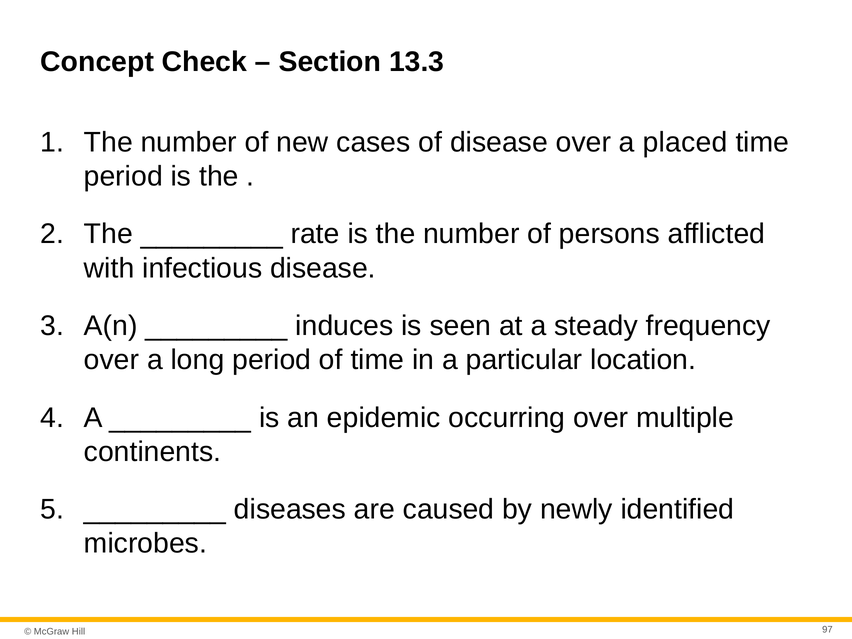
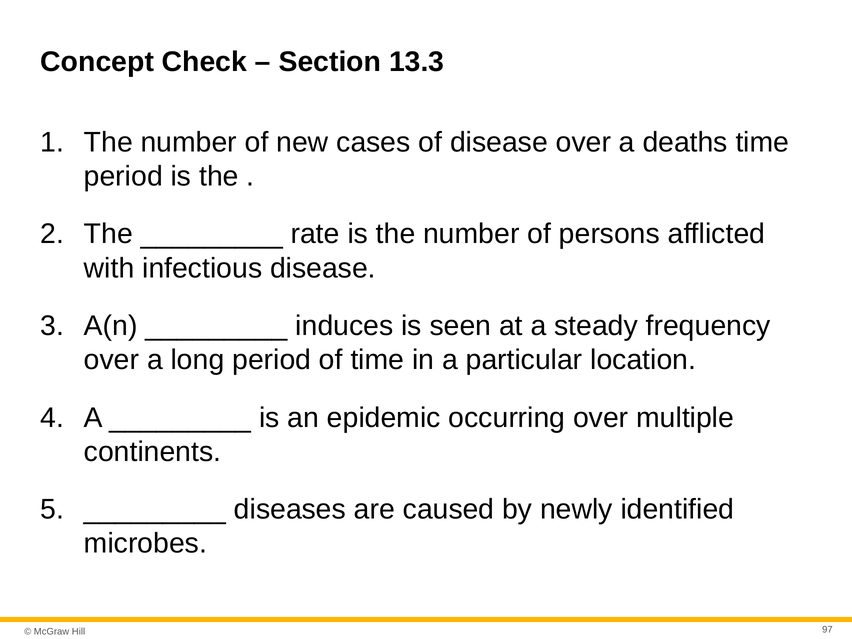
placed: placed -> deaths
